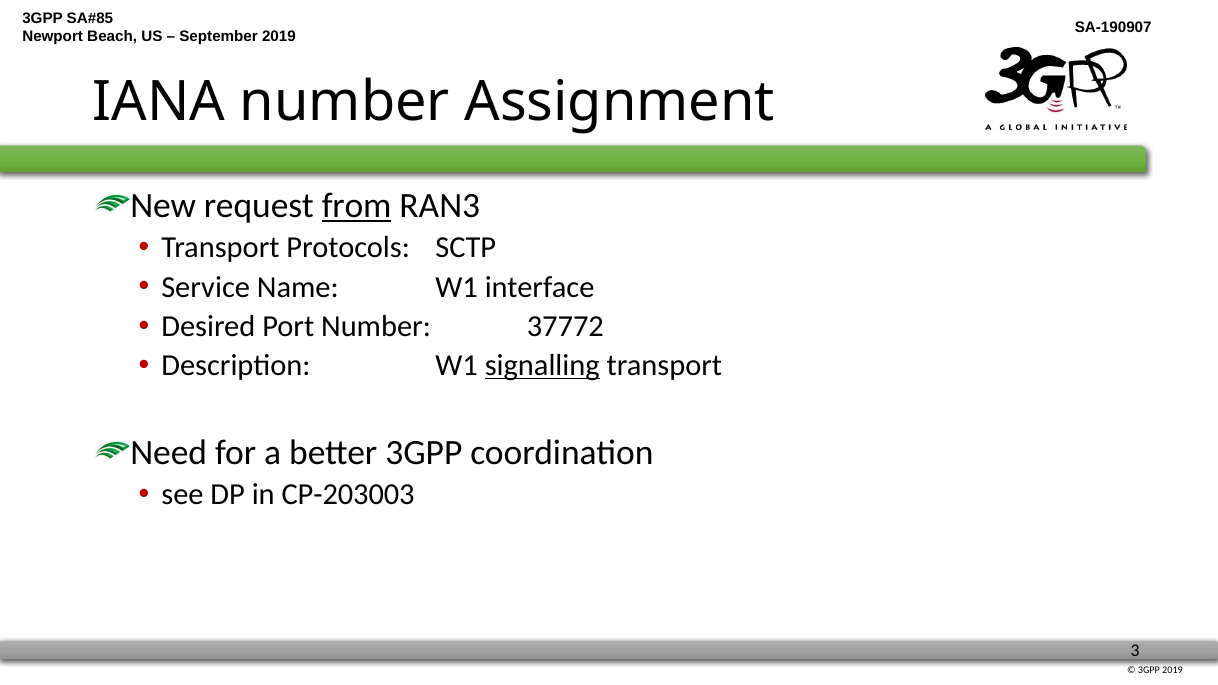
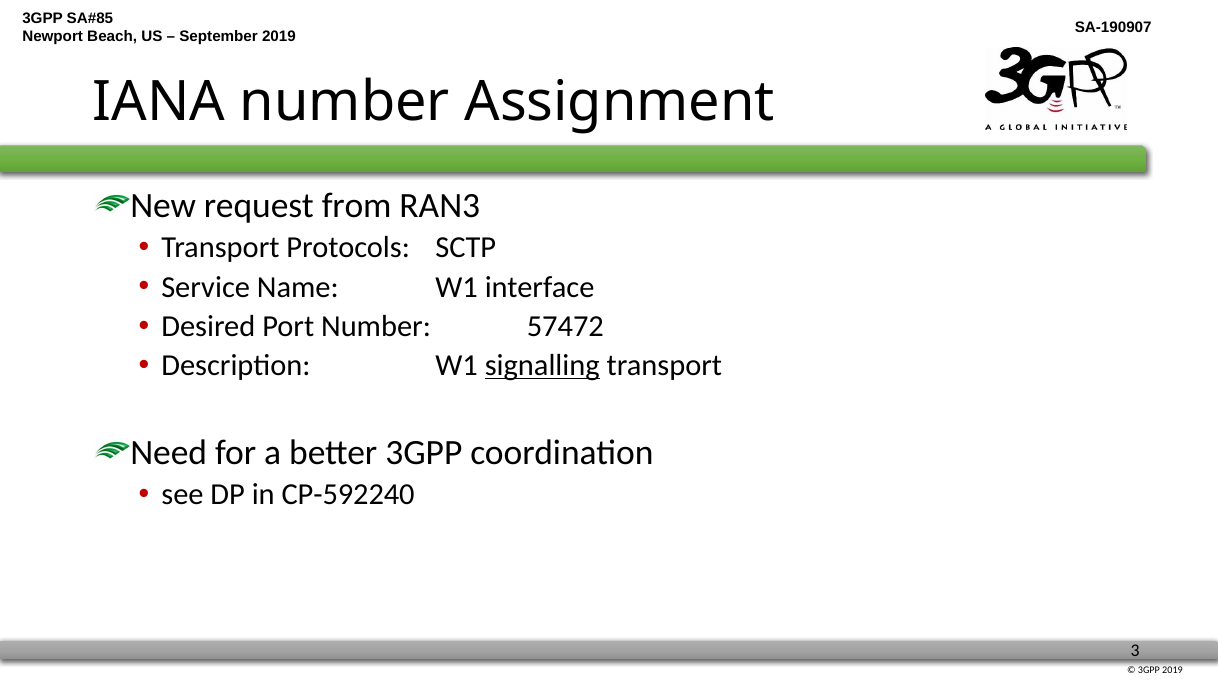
from underline: present -> none
37772: 37772 -> 57472
CP-203003: CP-203003 -> CP-592240
